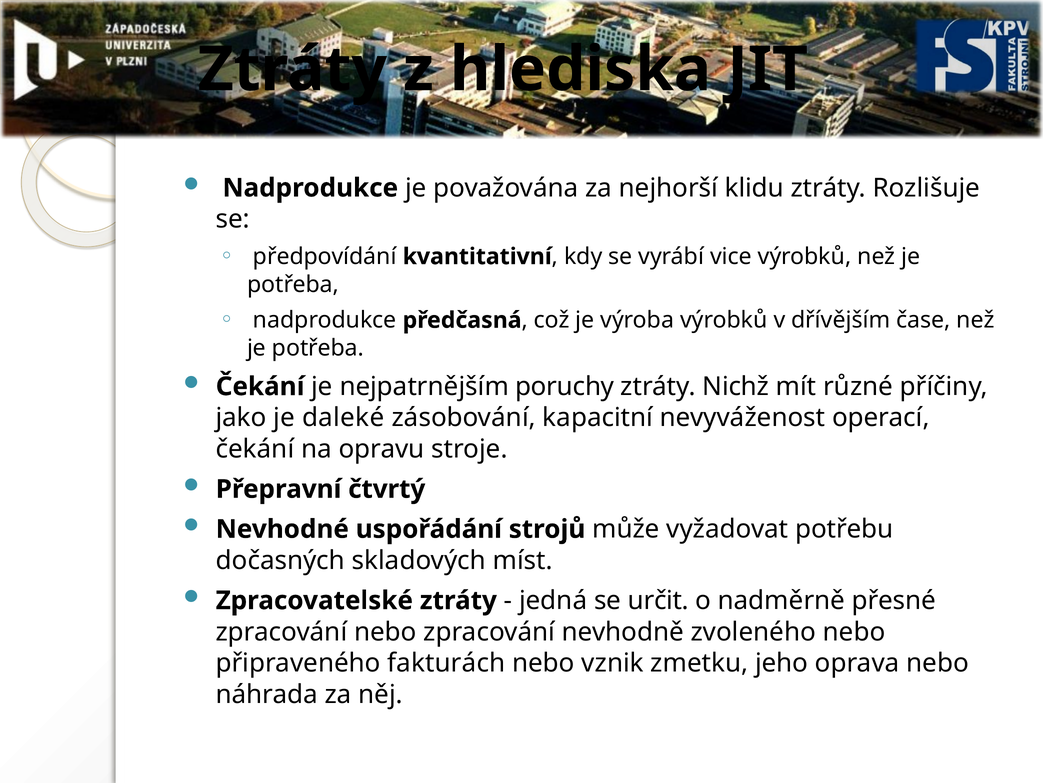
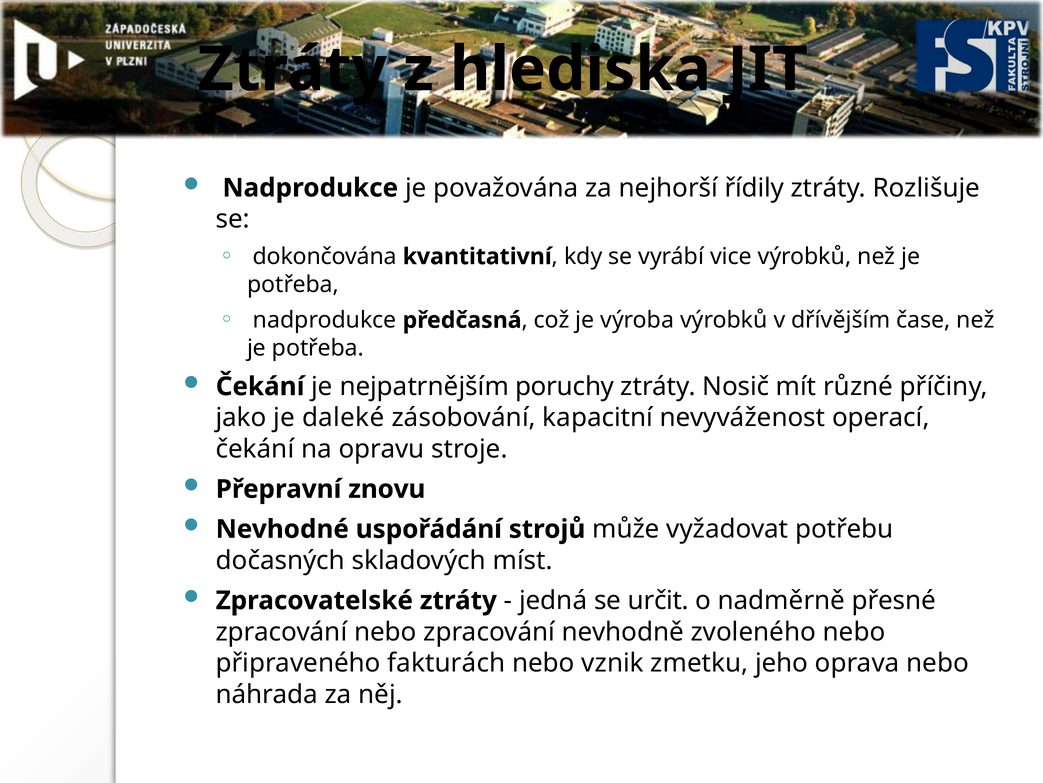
klidu: klidu -> řídily
předpovídání: předpovídání -> dokončována
Nichž: Nichž -> Nosič
čtvrtý: čtvrtý -> znovu
